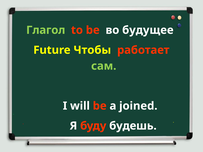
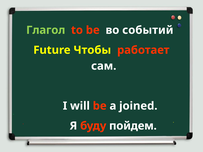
будущее: будущее -> событий
сам colour: light green -> white
будешь: будешь -> пойдем
